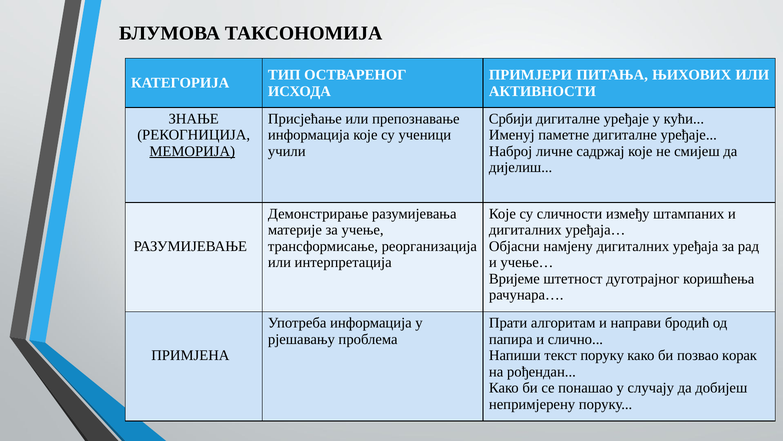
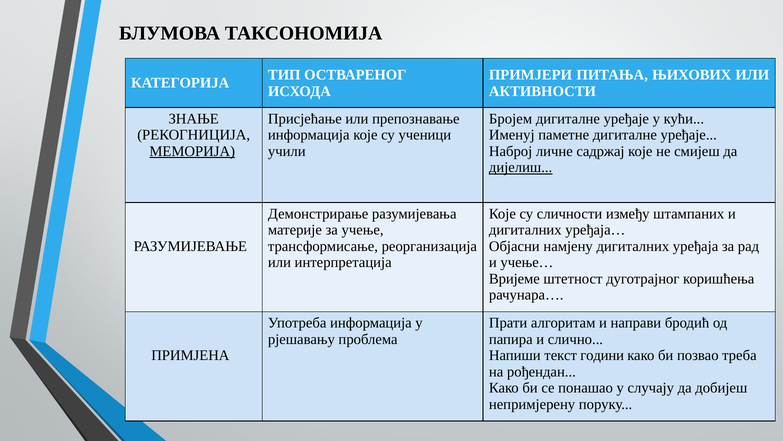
Србији: Србији -> Бројем
дијелиш underline: none -> present
текст поруку: поруку -> години
корак: корак -> треба
